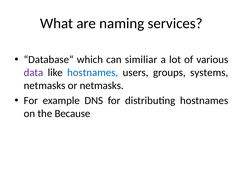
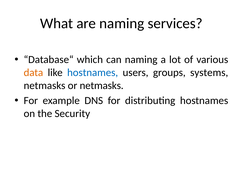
can similiar: similiar -> naming
data colour: purple -> orange
Because: Because -> Security
